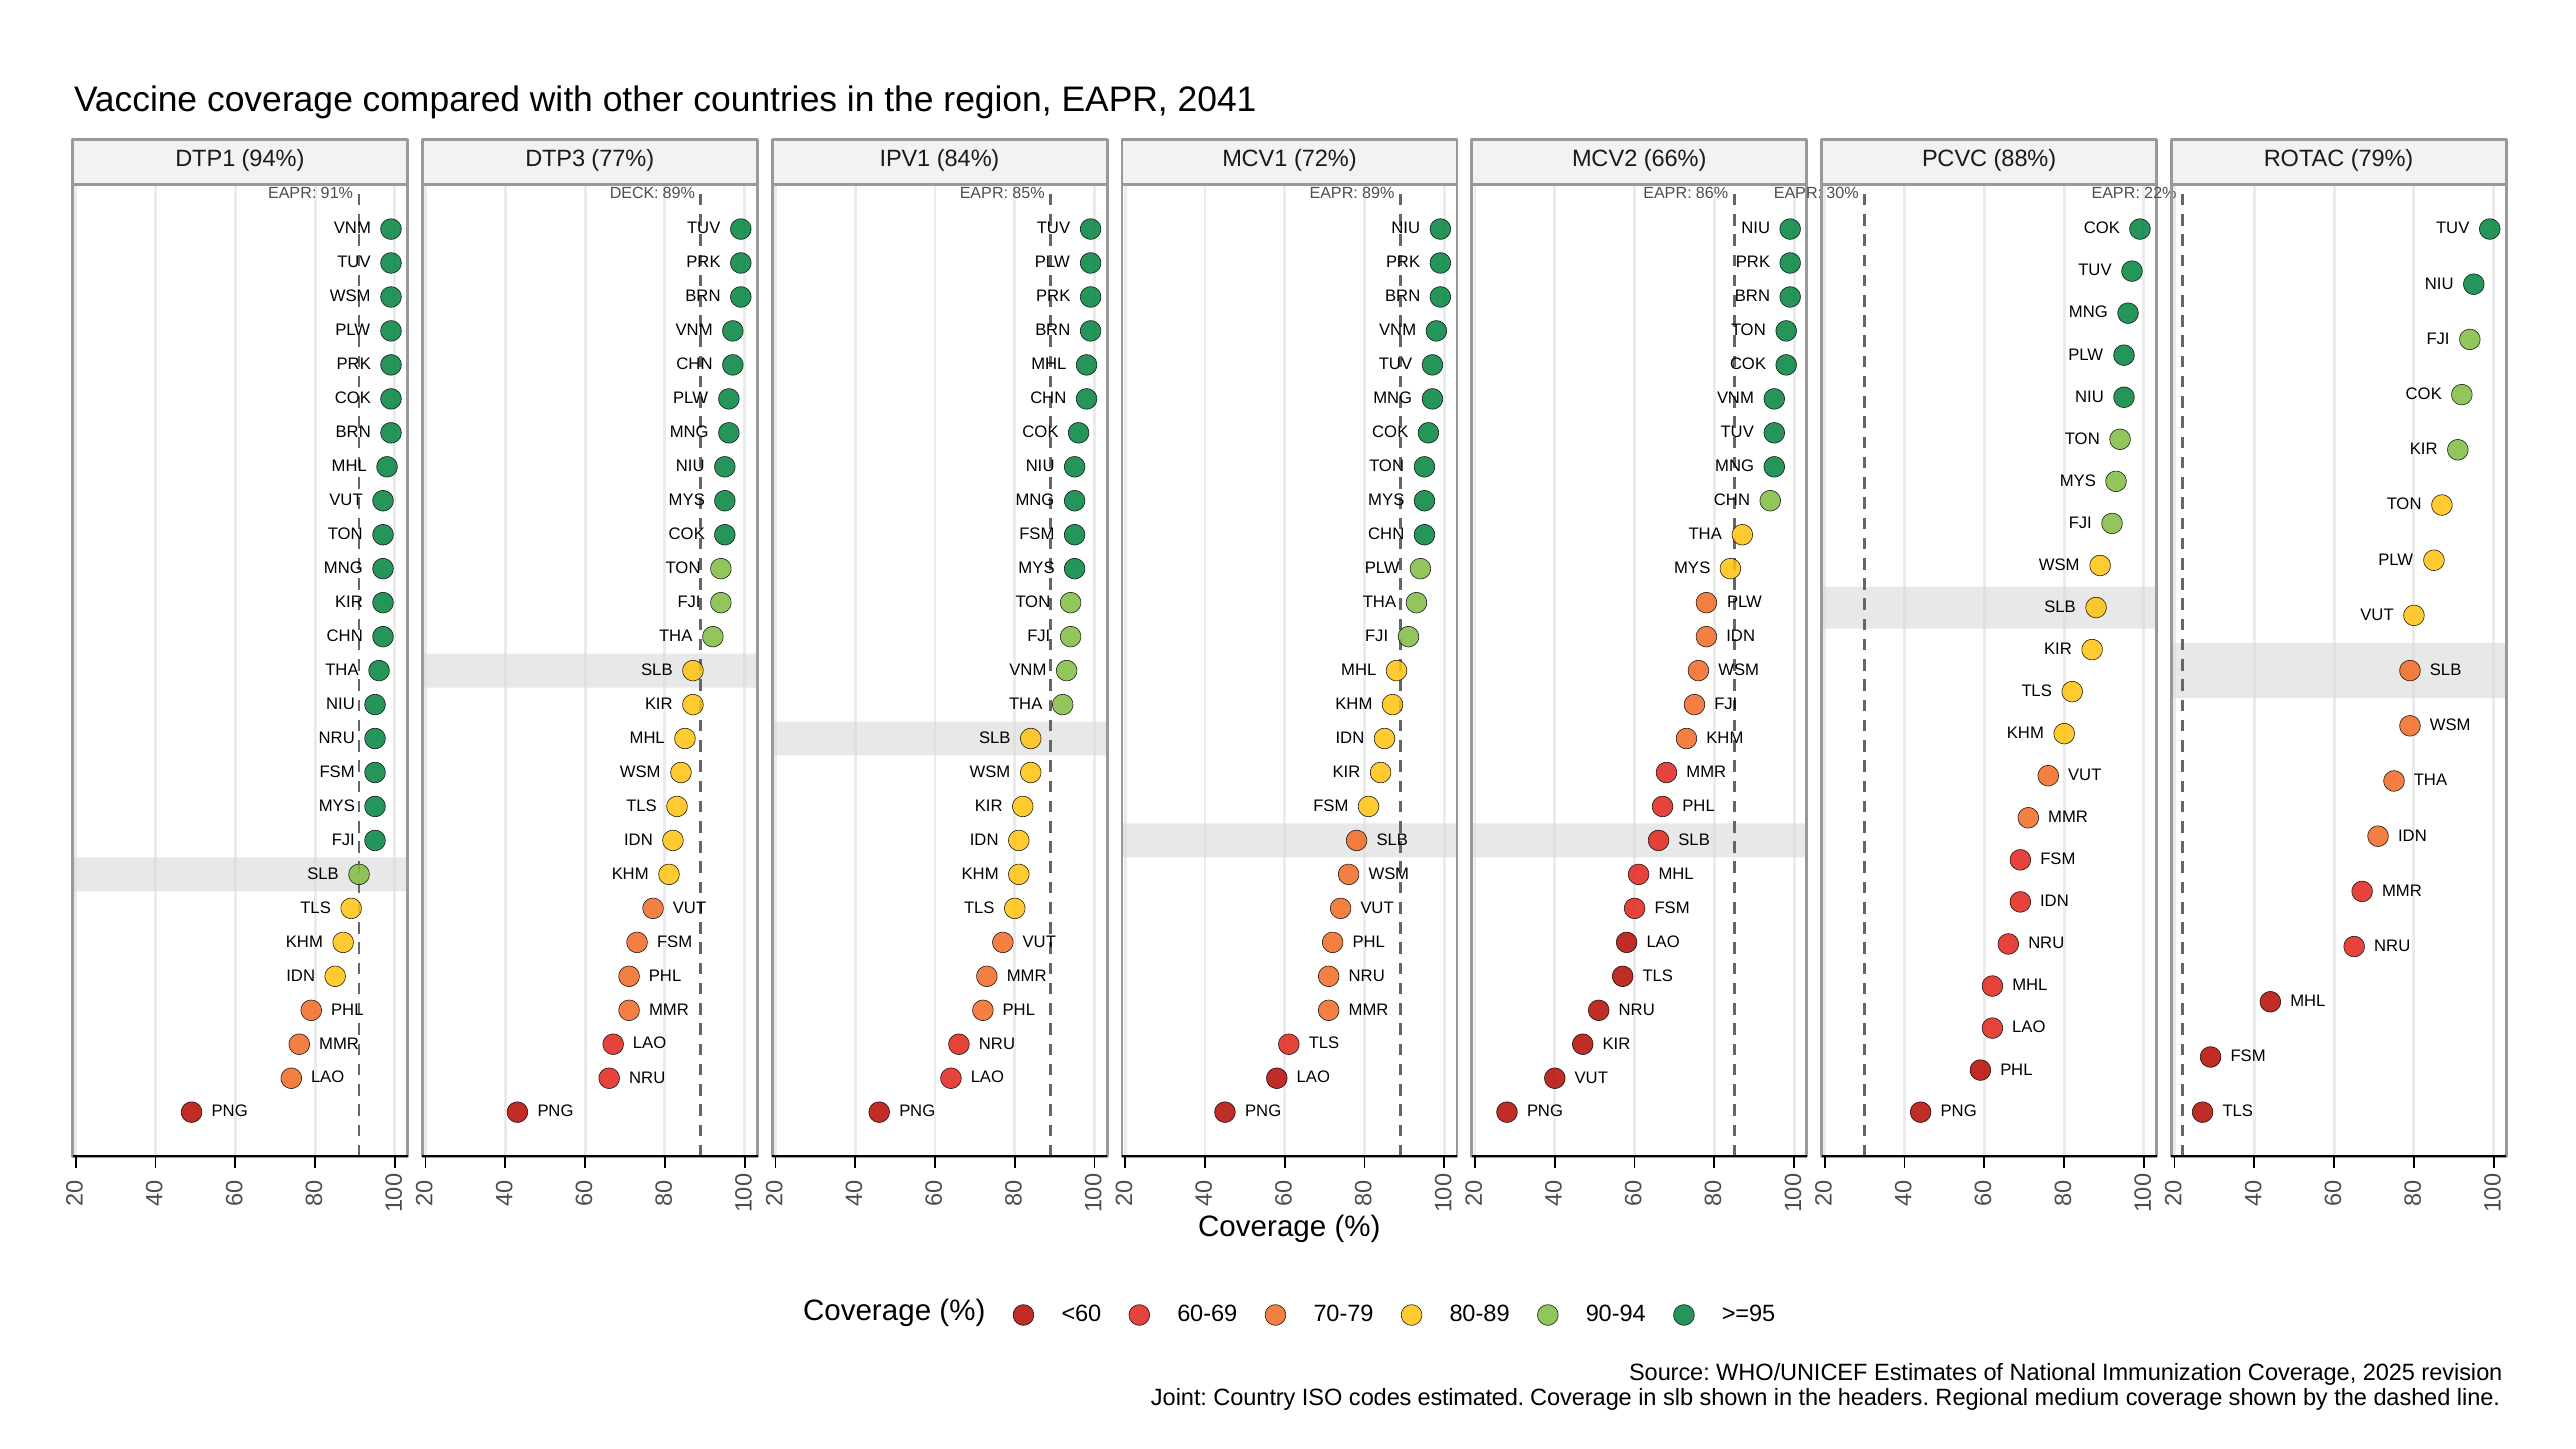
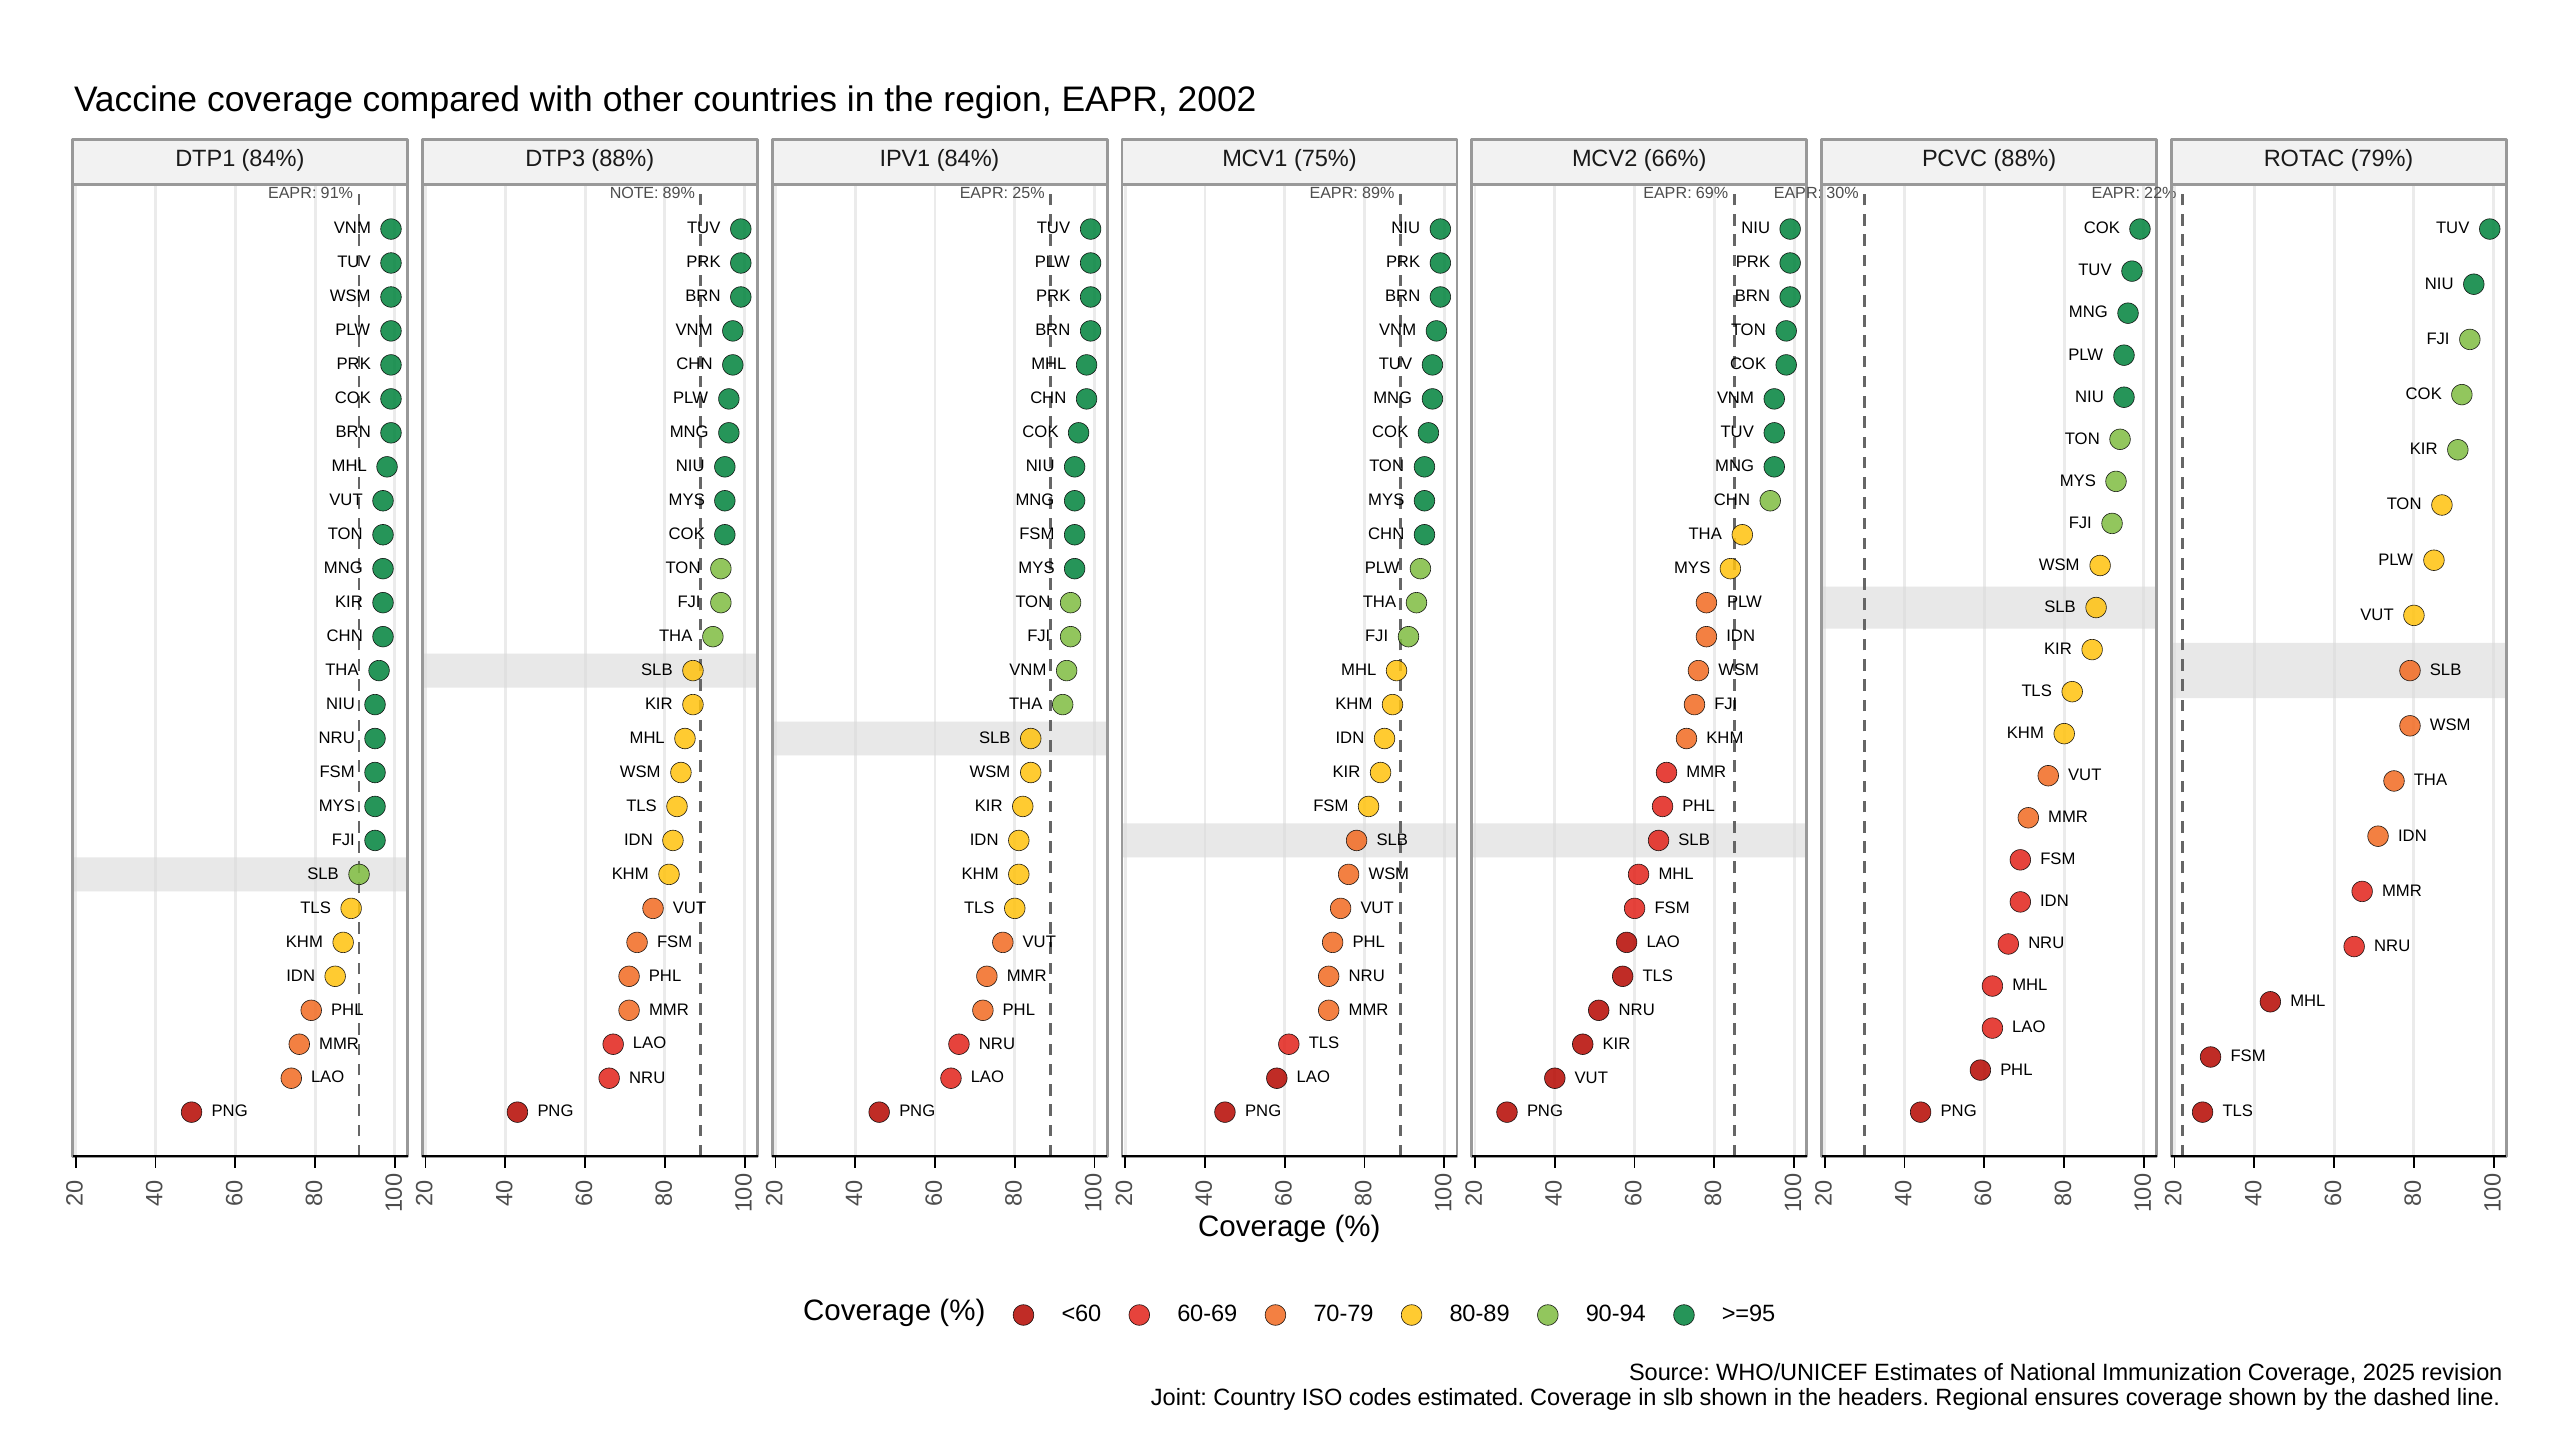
2041: 2041 -> 2002
DTP1 94%: 94% -> 84%
DTP3 77%: 77% -> 88%
72%: 72% -> 75%
DECK: DECK -> NOTE
85%: 85% -> 25%
86%: 86% -> 69%
medium: medium -> ensures
